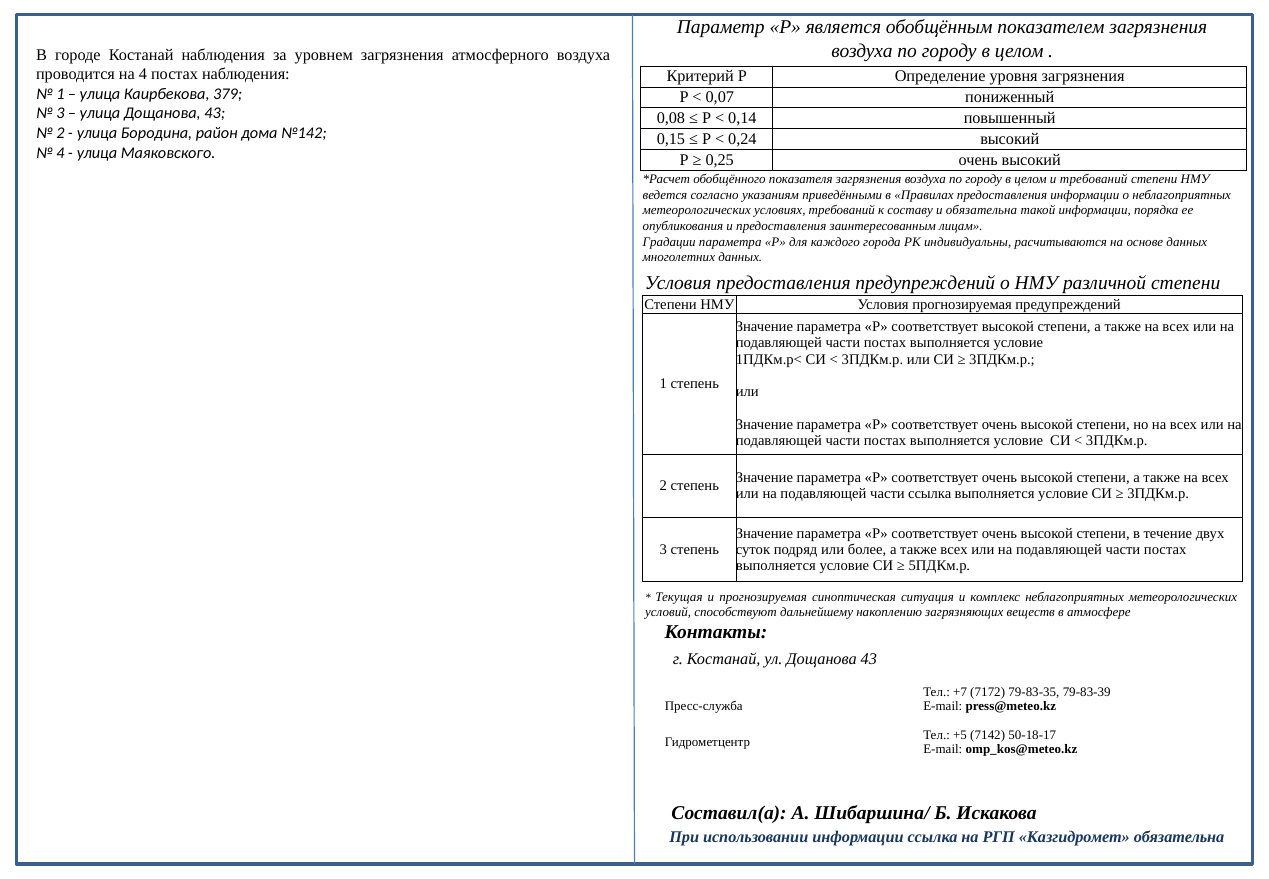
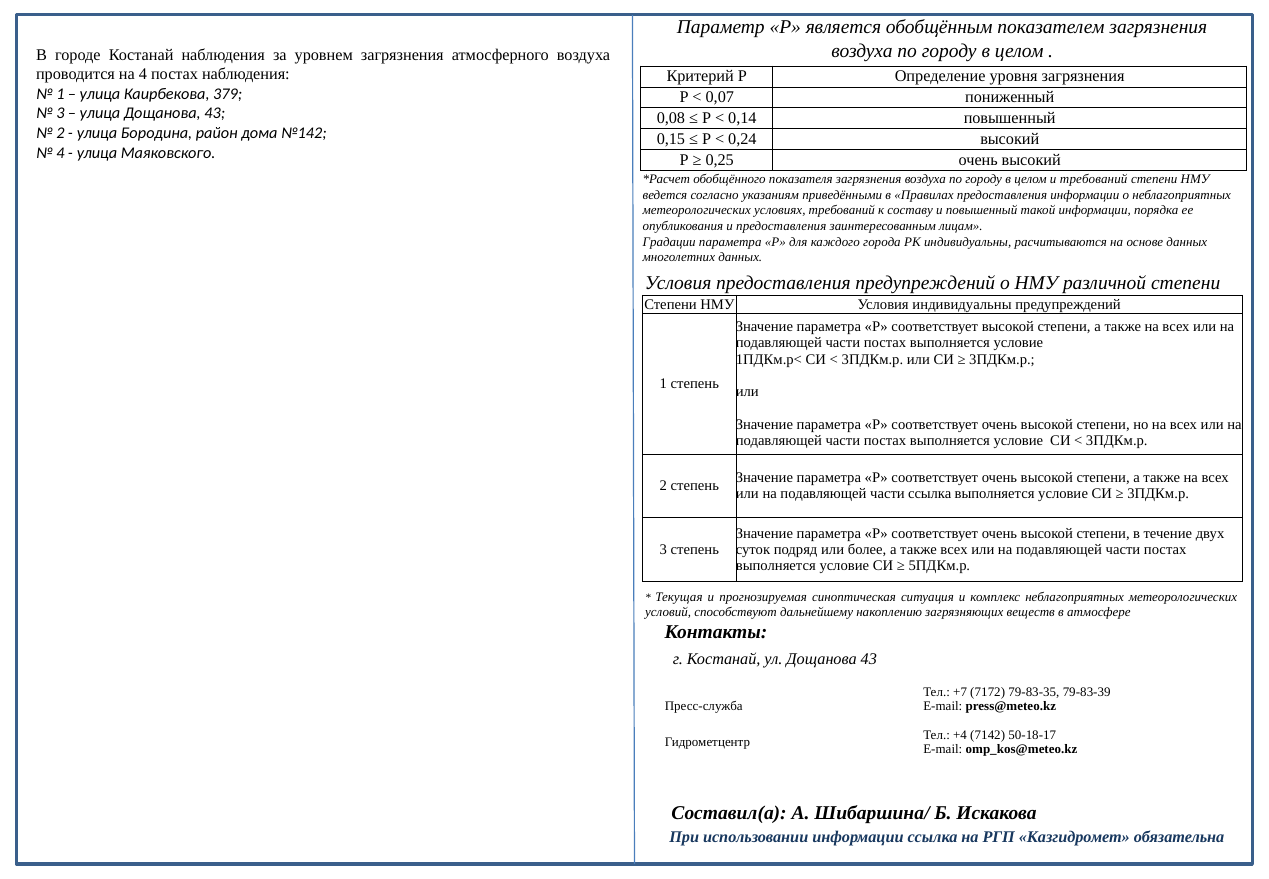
и обязательна: обязательна -> повышенный
Условия прогнозируемая: прогнозируемая -> индивидуальны
+5: +5 -> +4
